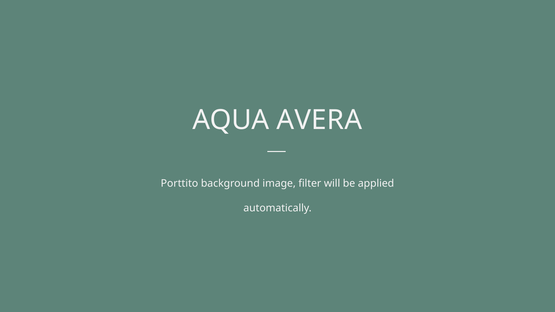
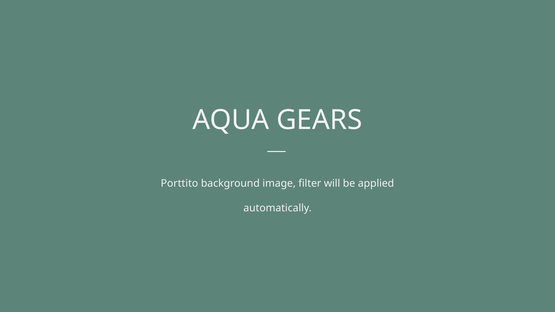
AVERA: AVERA -> GEARS
